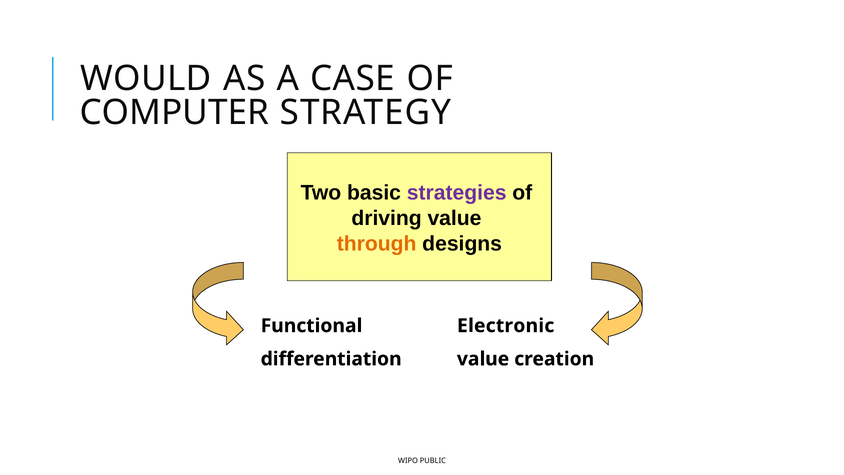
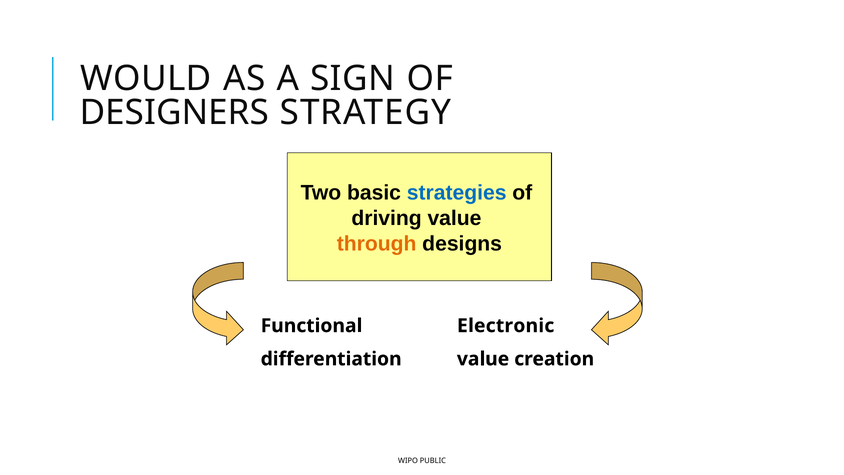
CASE: CASE -> SIGN
COMPUTER: COMPUTER -> DESIGNERS
strategies colour: purple -> blue
